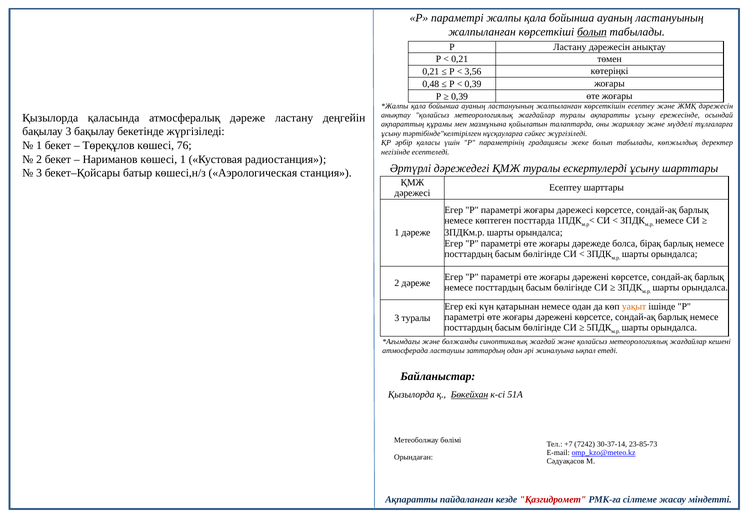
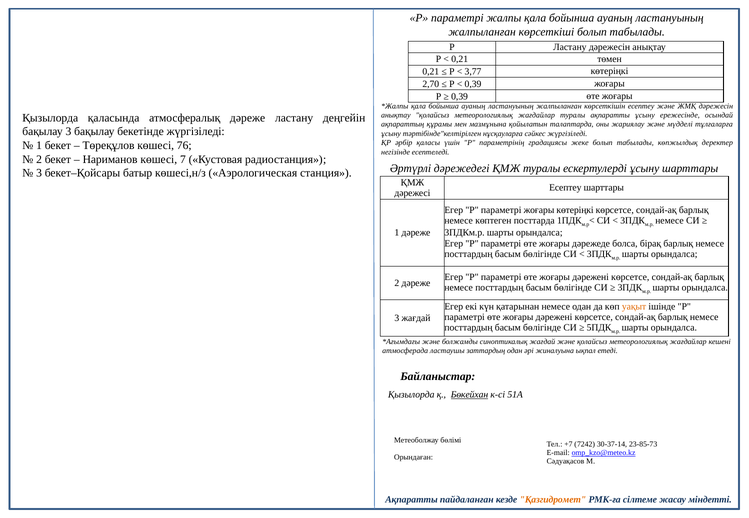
болып at (592, 32) underline: present -> none
3,56: 3,56 -> 3,77
0,48: 0,48 -> 2,70
көшесі 1: 1 -> 7
жоғары дәрежесі: дәрежесі -> көтеріңкі
3 туралы: туралы -> жағдай
Қазгидромет colour: red -> orange
